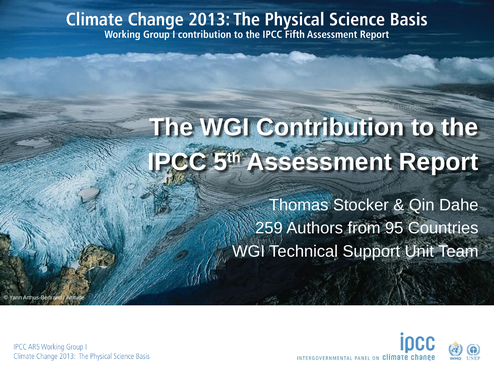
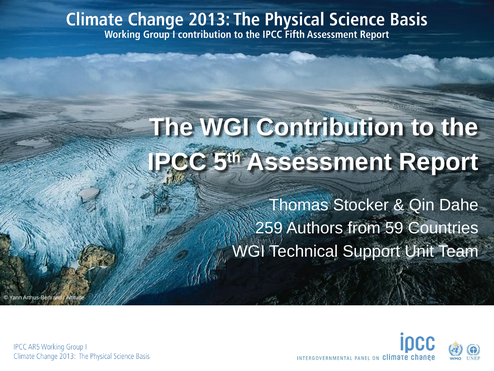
95: 95 -> 59
